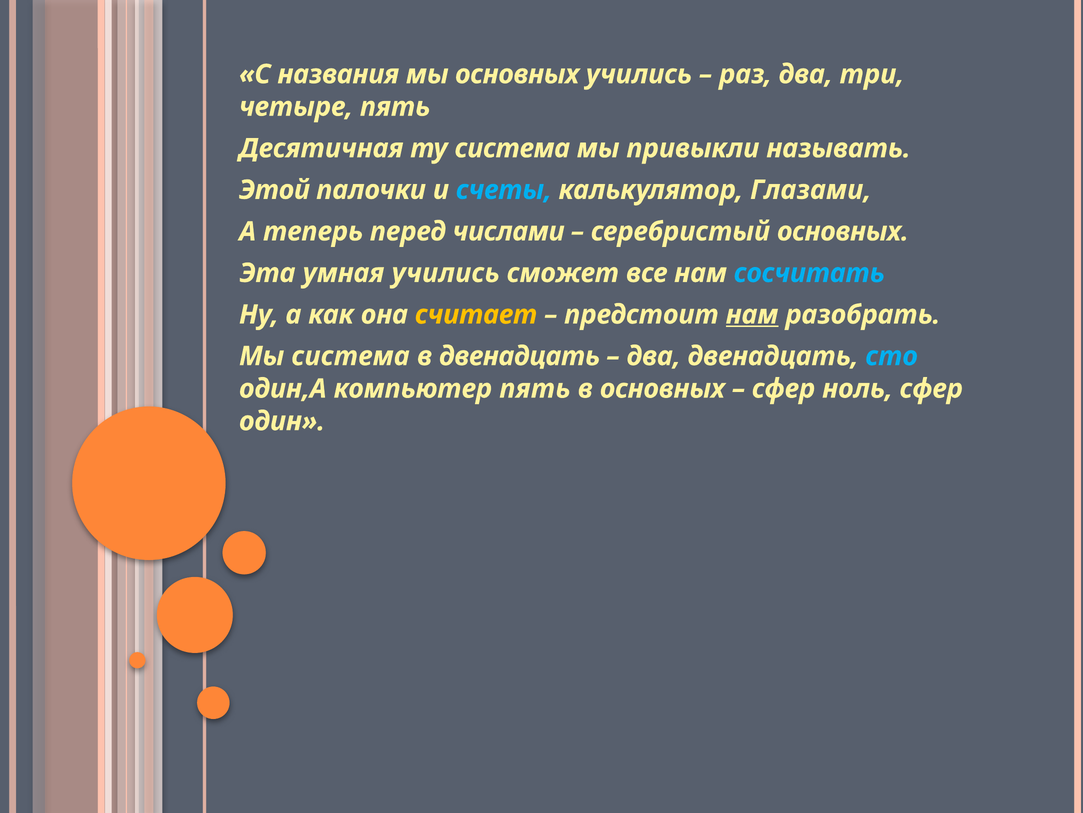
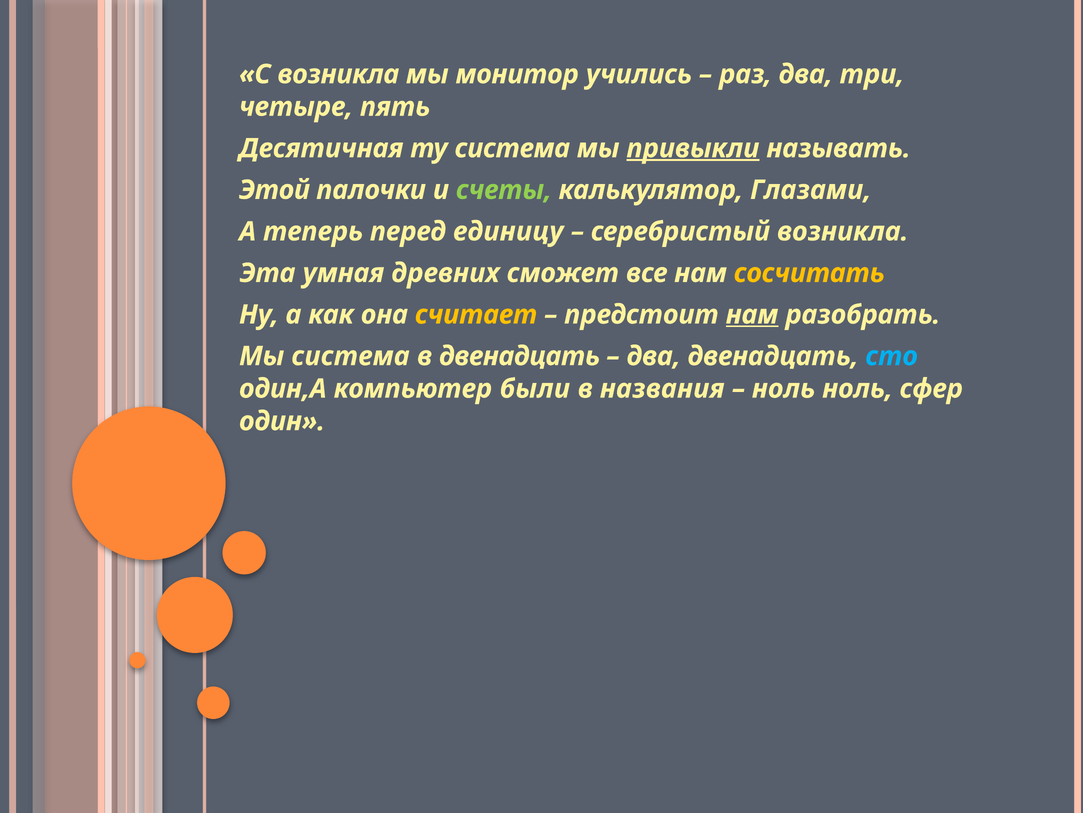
С названия: названия -> возникла
мы основных: основных -> монитор
привыкли underline: none -> present
счеты colour: light blue -> light green
числами: числами -> единицу
серебристый основных: основных -> возникла
умная учились: учились -> древних
сосчитать colour: light blue -> yellow
компьютер пять: пять -> были
в основных: основных -> названия
сфер at (784, 388): сфер -> ноль
